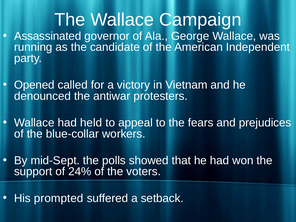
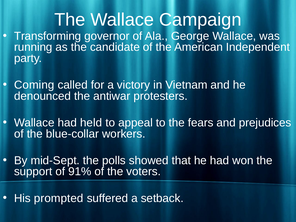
Assassinated: Assassinated -> Transforming
Opened: Opened -> Coming
24%: 24% -> 91%
